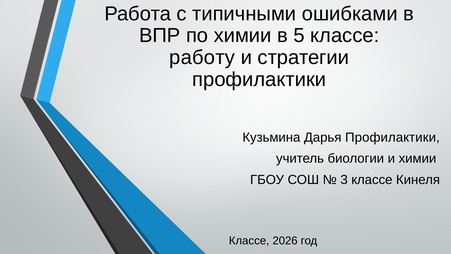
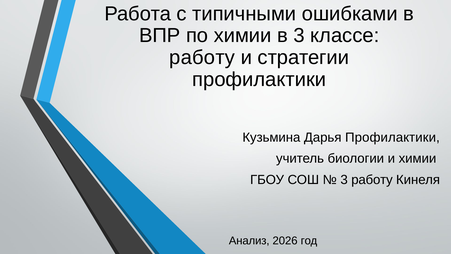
в 5: 5 -> 3
3 классе: классе -> работу
Классе at (249, 240): Классе -> Анализ
